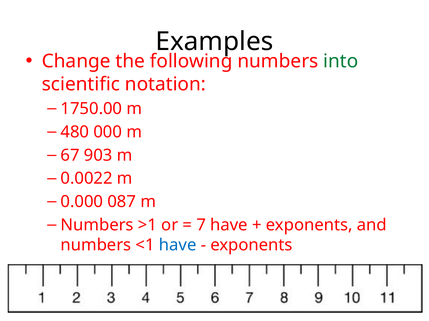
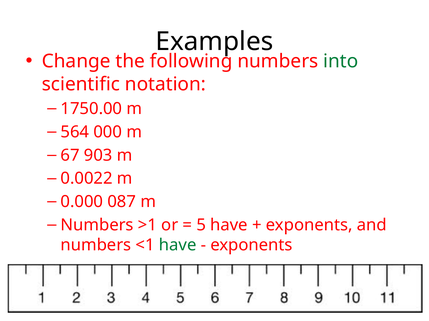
480: 480 -> 564
7: 7 -> 5
have at (178, 246) colour: blue -> green
